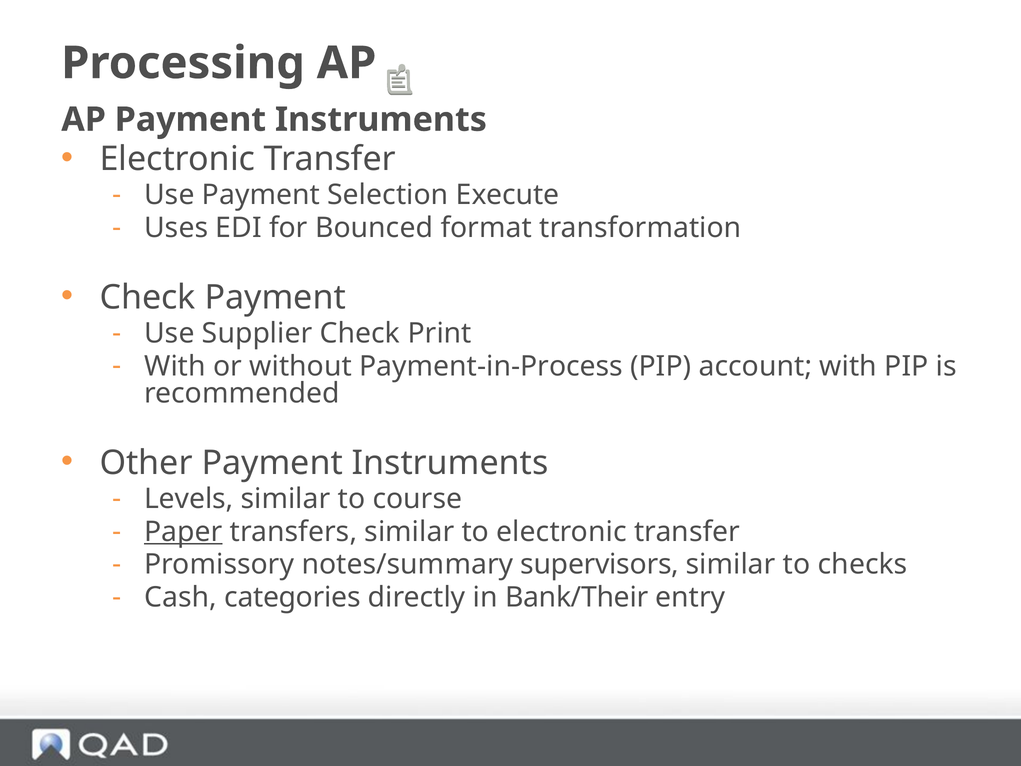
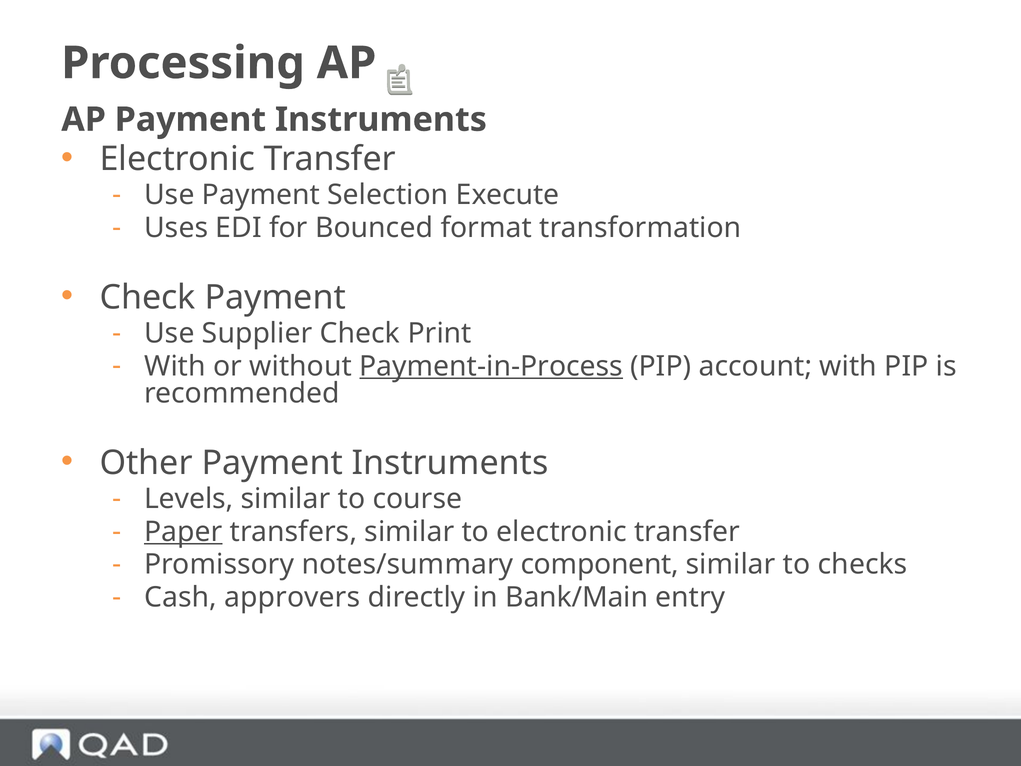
Payment-in-Process underline: none -> present
supervisors: supervisors -> component
categories: categories -> approvers
Bank/Their: Bank/Their -> Bank/Main
